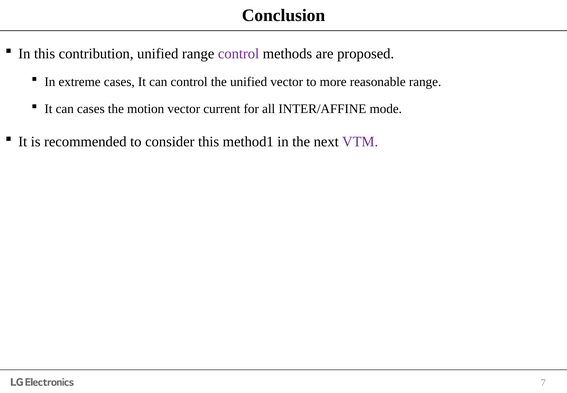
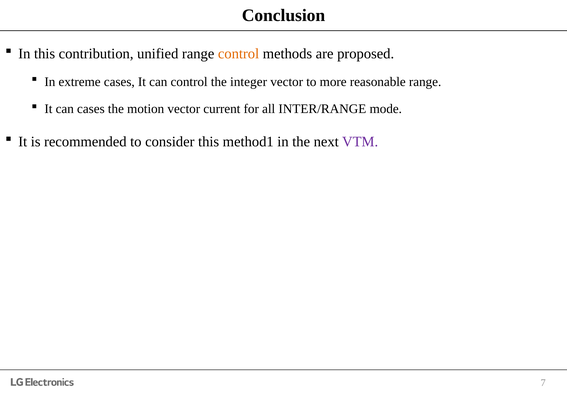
control at (239, 54) colour: purple -> orange
the unified: unified -> integer
INTER/AFFINE: INTER/AFFINE -> INTER/RANGE
